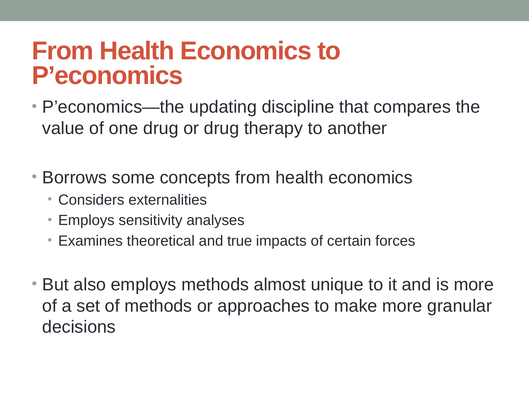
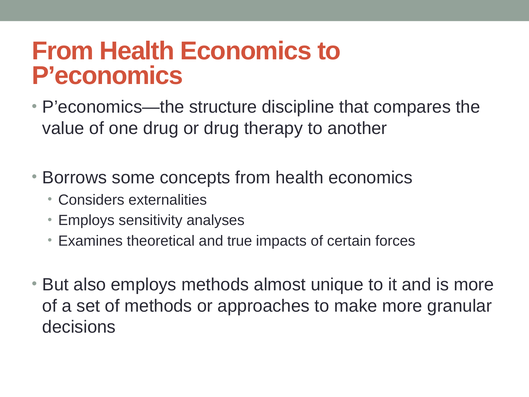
updating: updating -> structure
